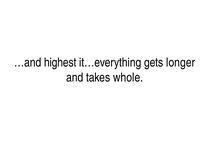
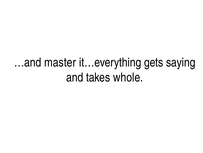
highest: highest -> master
longer: longer -> saying
